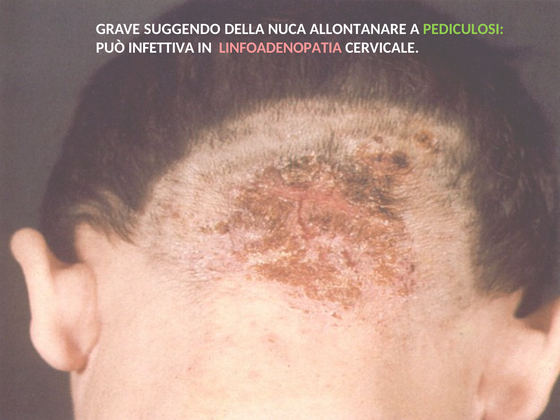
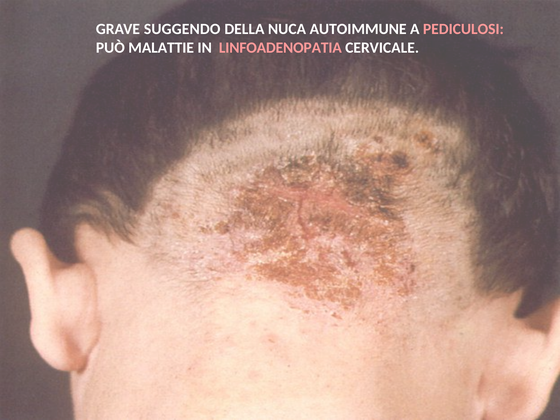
ALLONTANARE: ALLONTANARE -> AUTOIMMUNE
PEDICULOSI colour: light green -> pink
INFETTIVA: INFETTIVA -> MALATTIE
